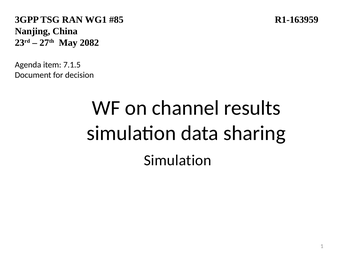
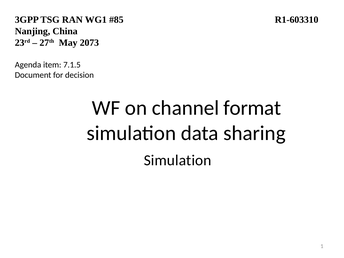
R1-163959: R1-163959 -> R1-603310
2082: 2082 -> 2073
results: results -> format
